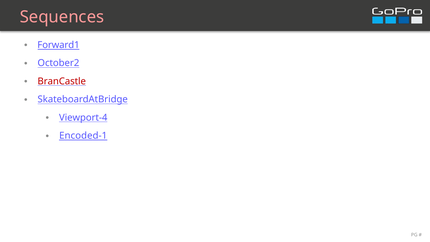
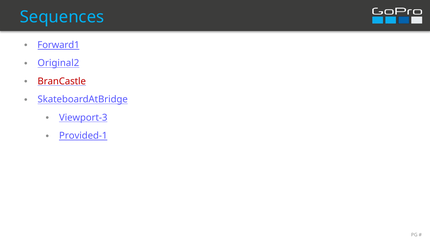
Sequences colour: pink -> light blue
October2: October2 -> Original2
Viewport-4: Viewport-4 -> Viewport-3
Encoded-1: Encoded-1 -> Provided-1
